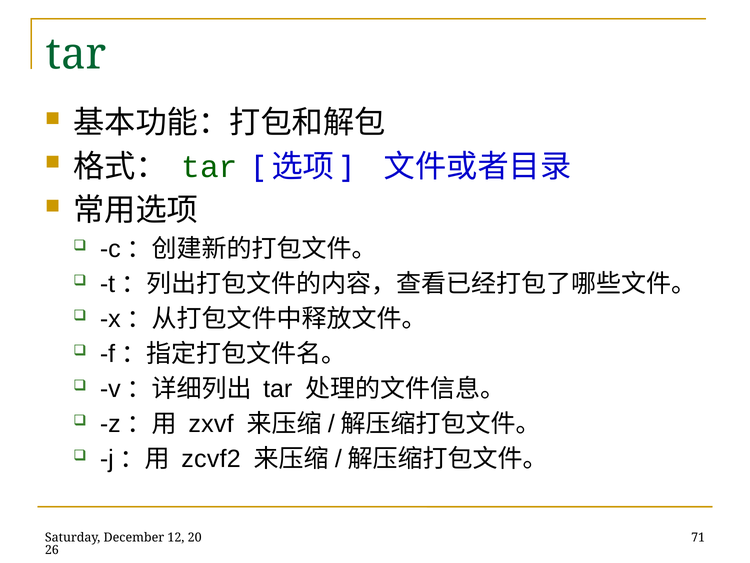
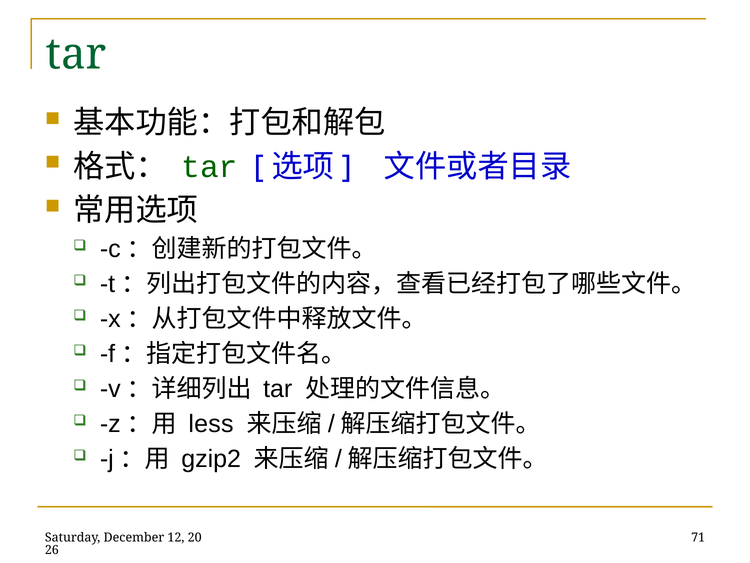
zxvf: zxvf -> less
zcvf2: zcvf2 -> gzip2
